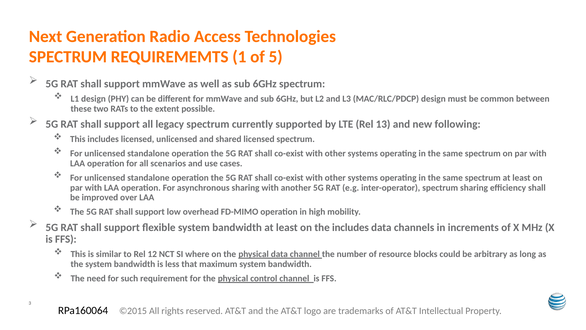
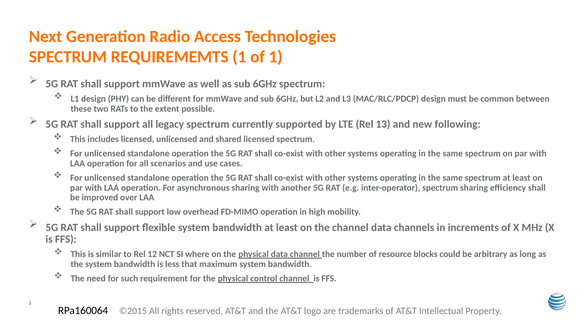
of 5: 5 -> 1
the includes: includes -> channel
